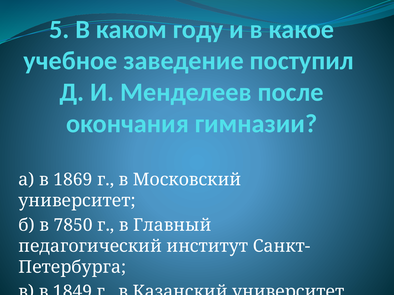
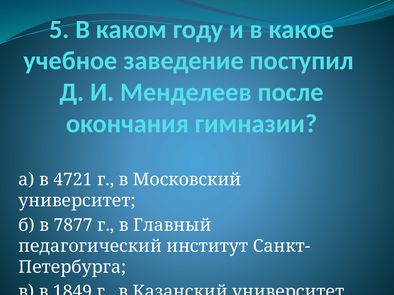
1869: 1869 -> 4721
7850: 7850 -> 7877
